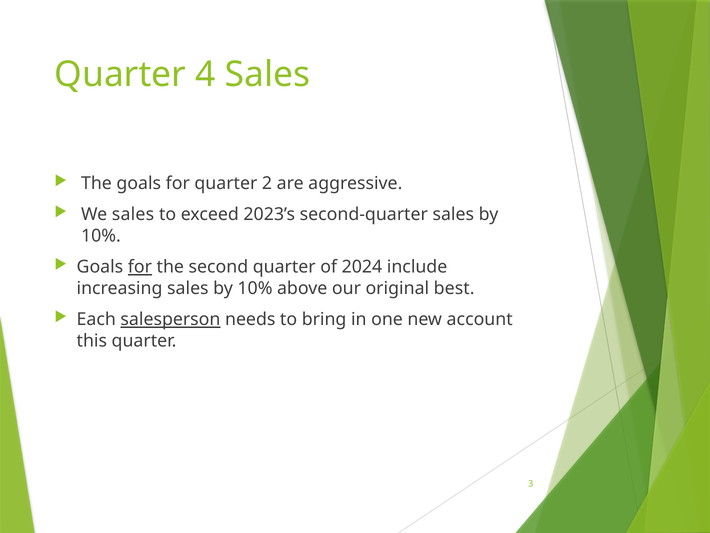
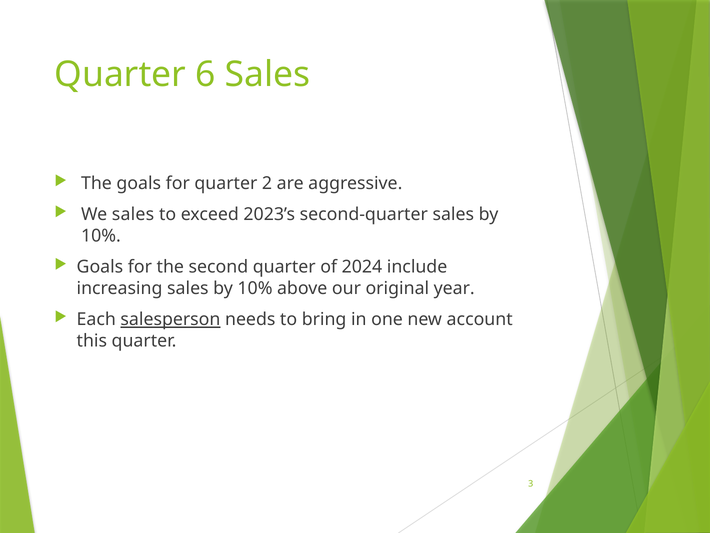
4: 4 -> 6
for at (140, 267) underline: present -> none
best: best -> year
